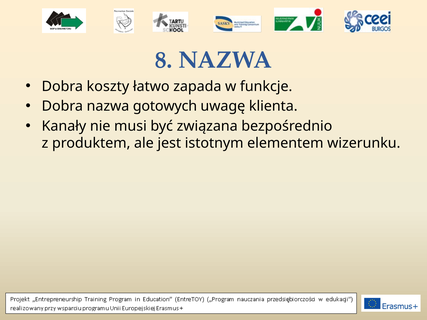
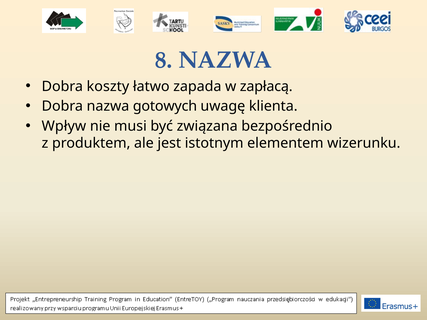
funkcje: funkcje -> zapłacą
Kanały: Kanały -> Wpływ
